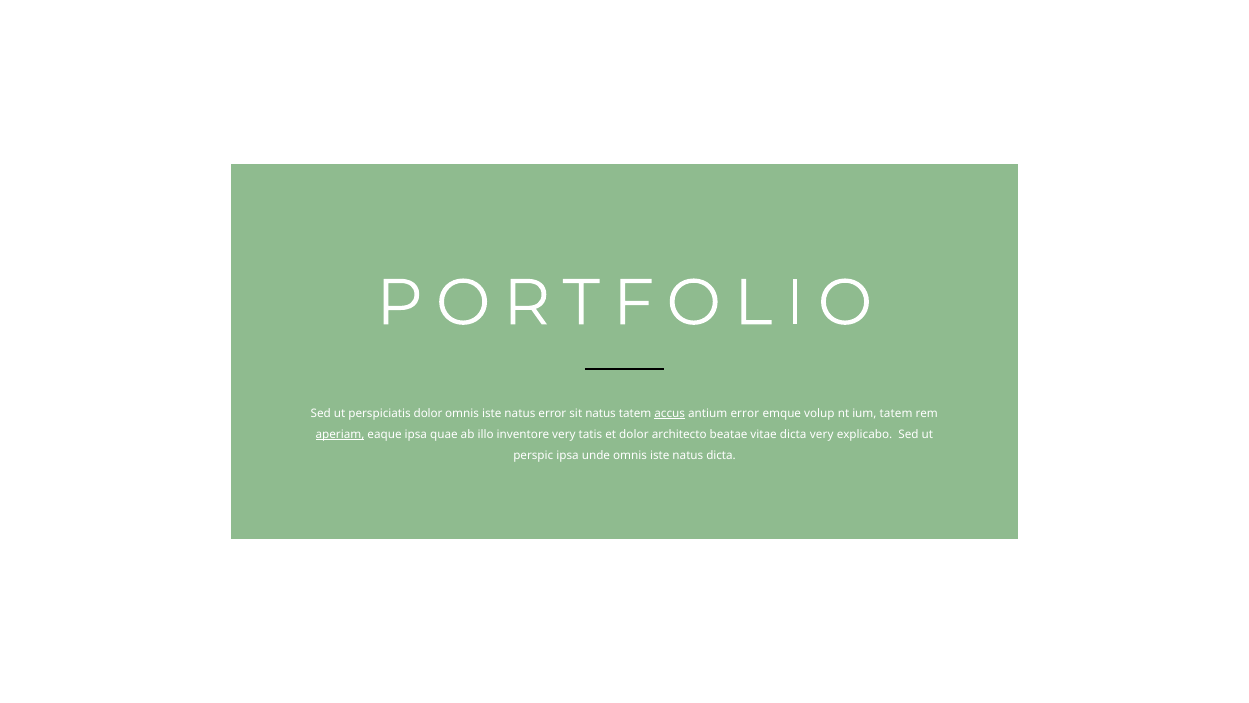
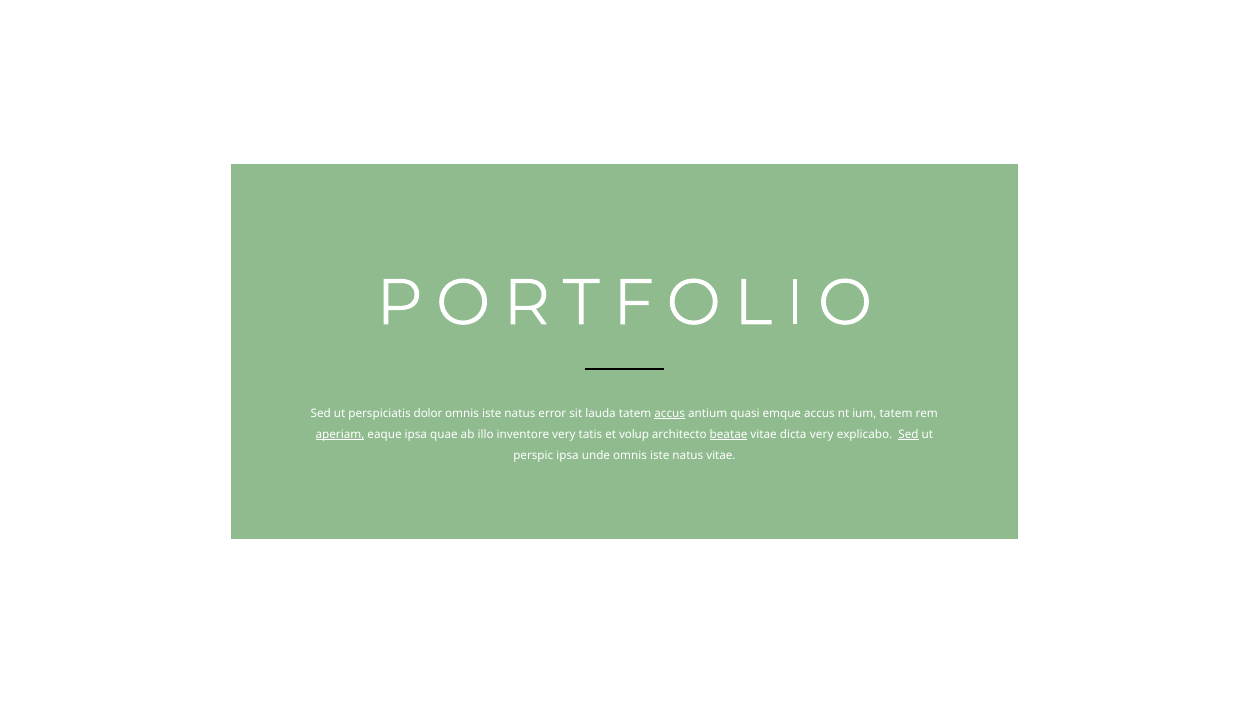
sit natus: natus -> lauda
antium error: error -> quasi
emque volup: volup -> accus
et dolor: dolor -> volup
beatae underline: none -> present
Sed at (908, 434) underline: none -> present
natus dicta: dicta -> vitae
